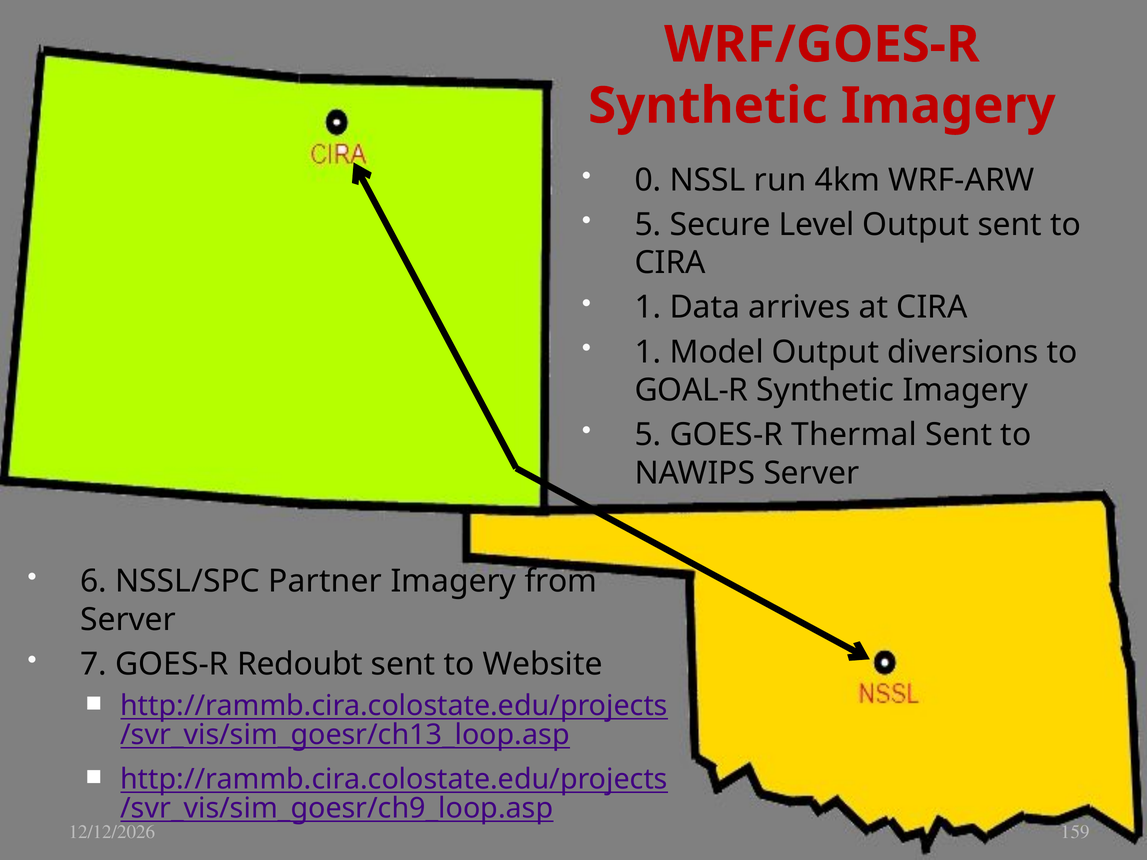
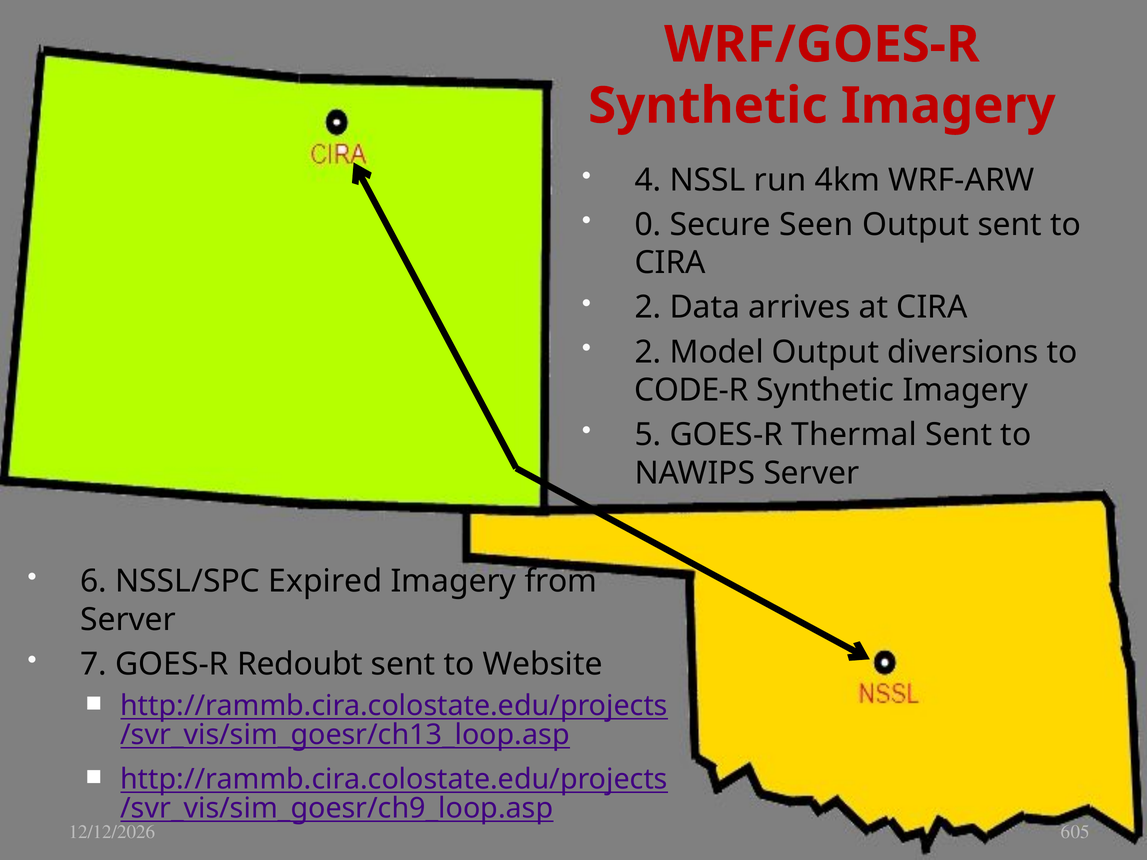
0: 0 -> 4
5 at (648, 225): 5 -> 0
Level: Level -> Seen
1 at (648, 308): 1 -> 2
1 at (648, 352): 1 -> 2
GOAL-R: GOAL-R -> CODE-R
Partner: Partner -> Expired
159: 159 -> 605
